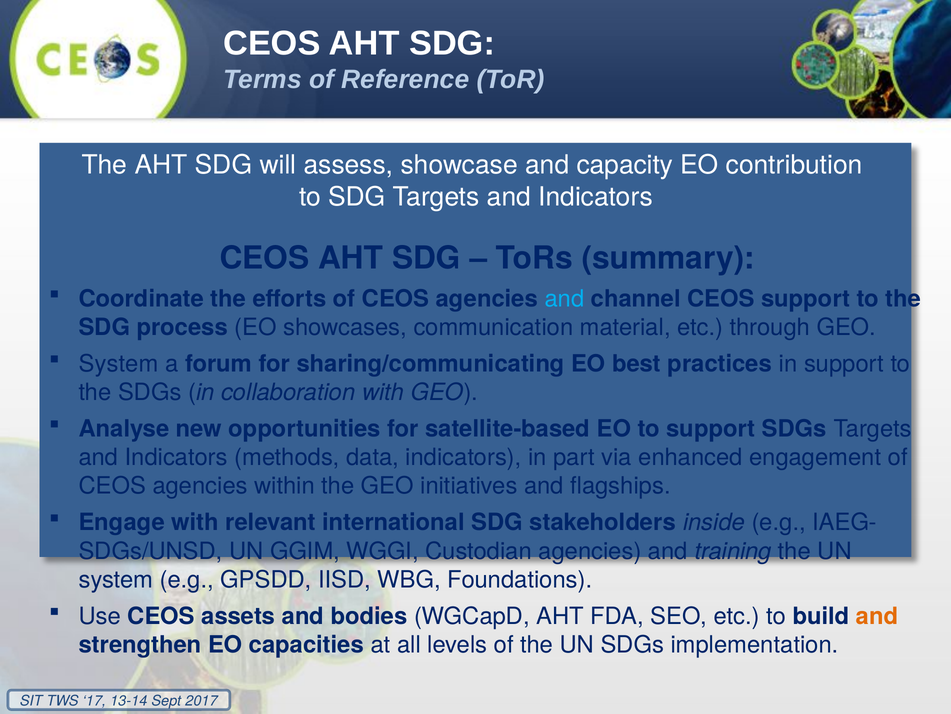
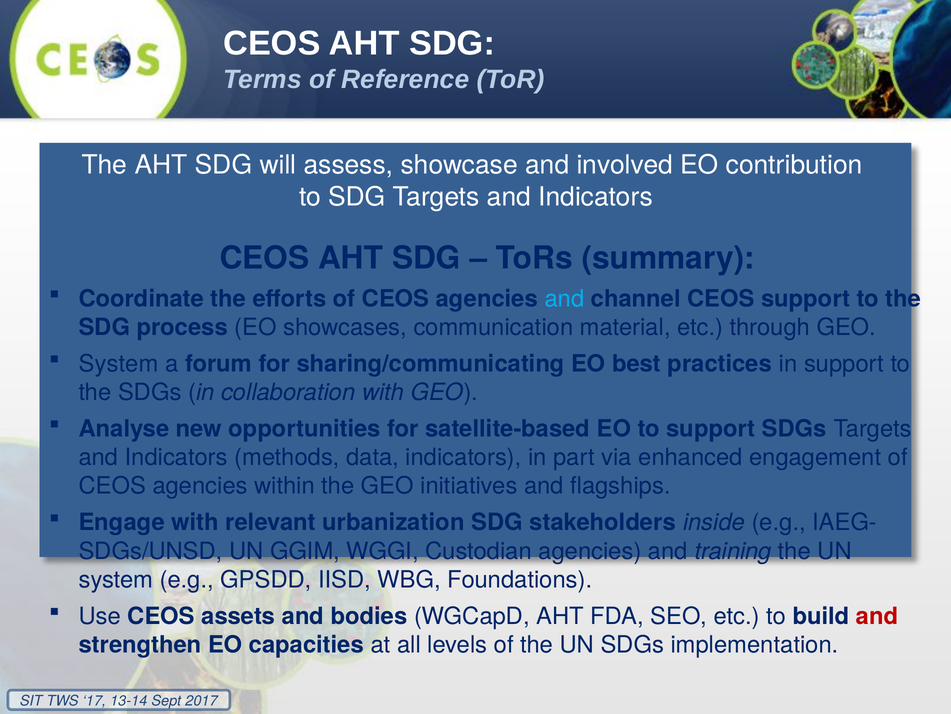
capacity: capacity -> involved
international: international -> urbanization
and at (877, 616) colour: orange -> red
